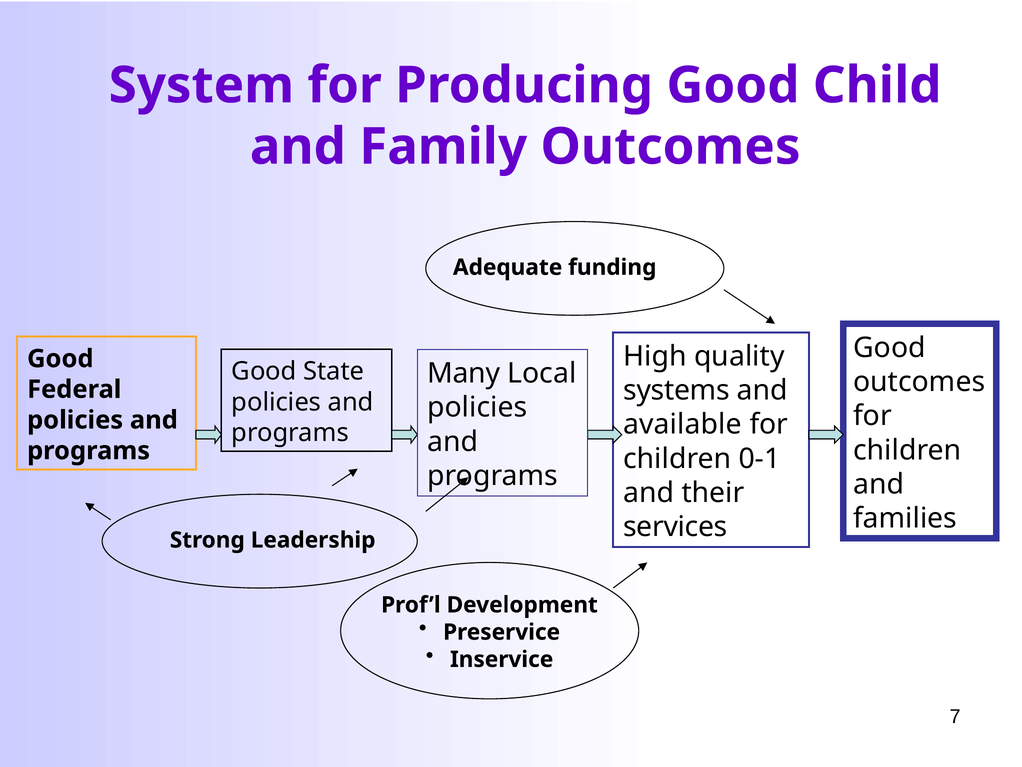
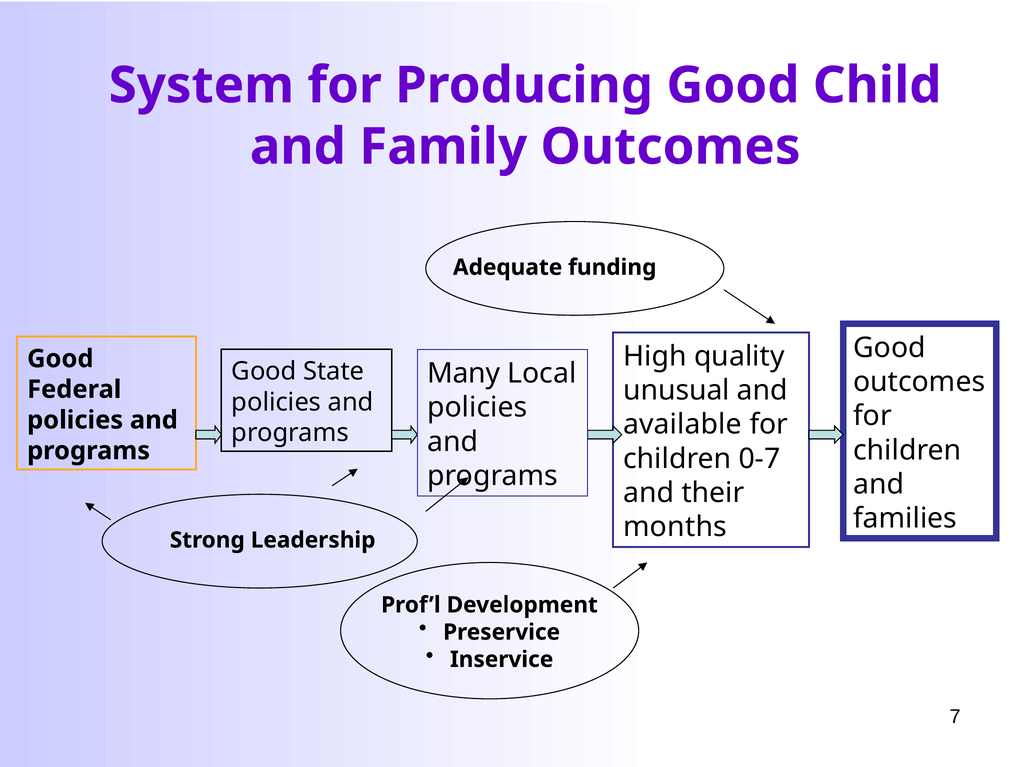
systems: systems -> unusual
0-1: 0-1 -> 0-7
services: services -> months
